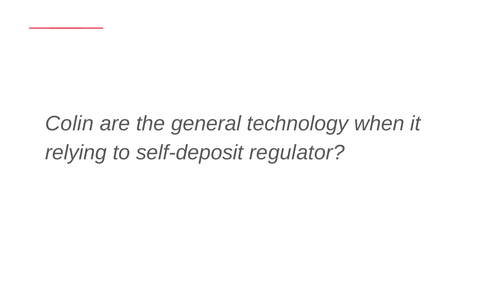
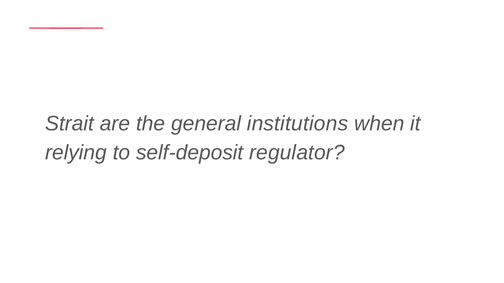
Colin: Colin -> Strait
technology: technology -> institutions
